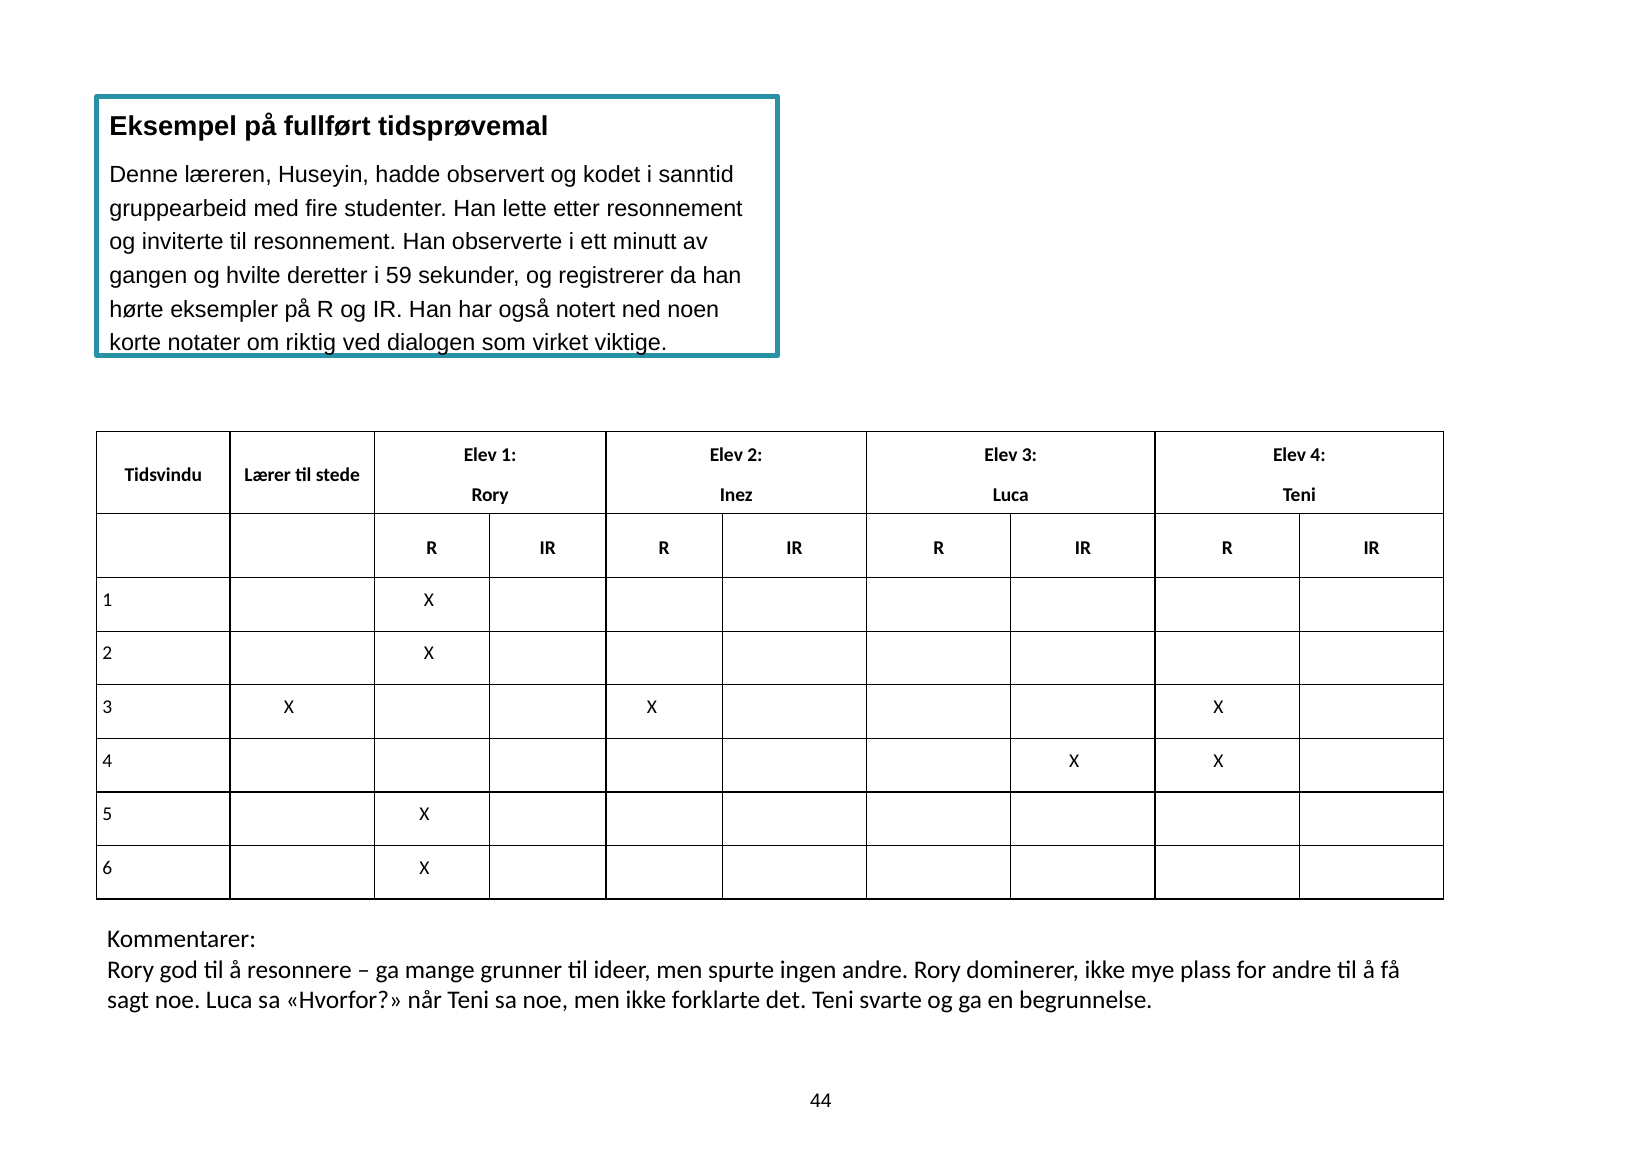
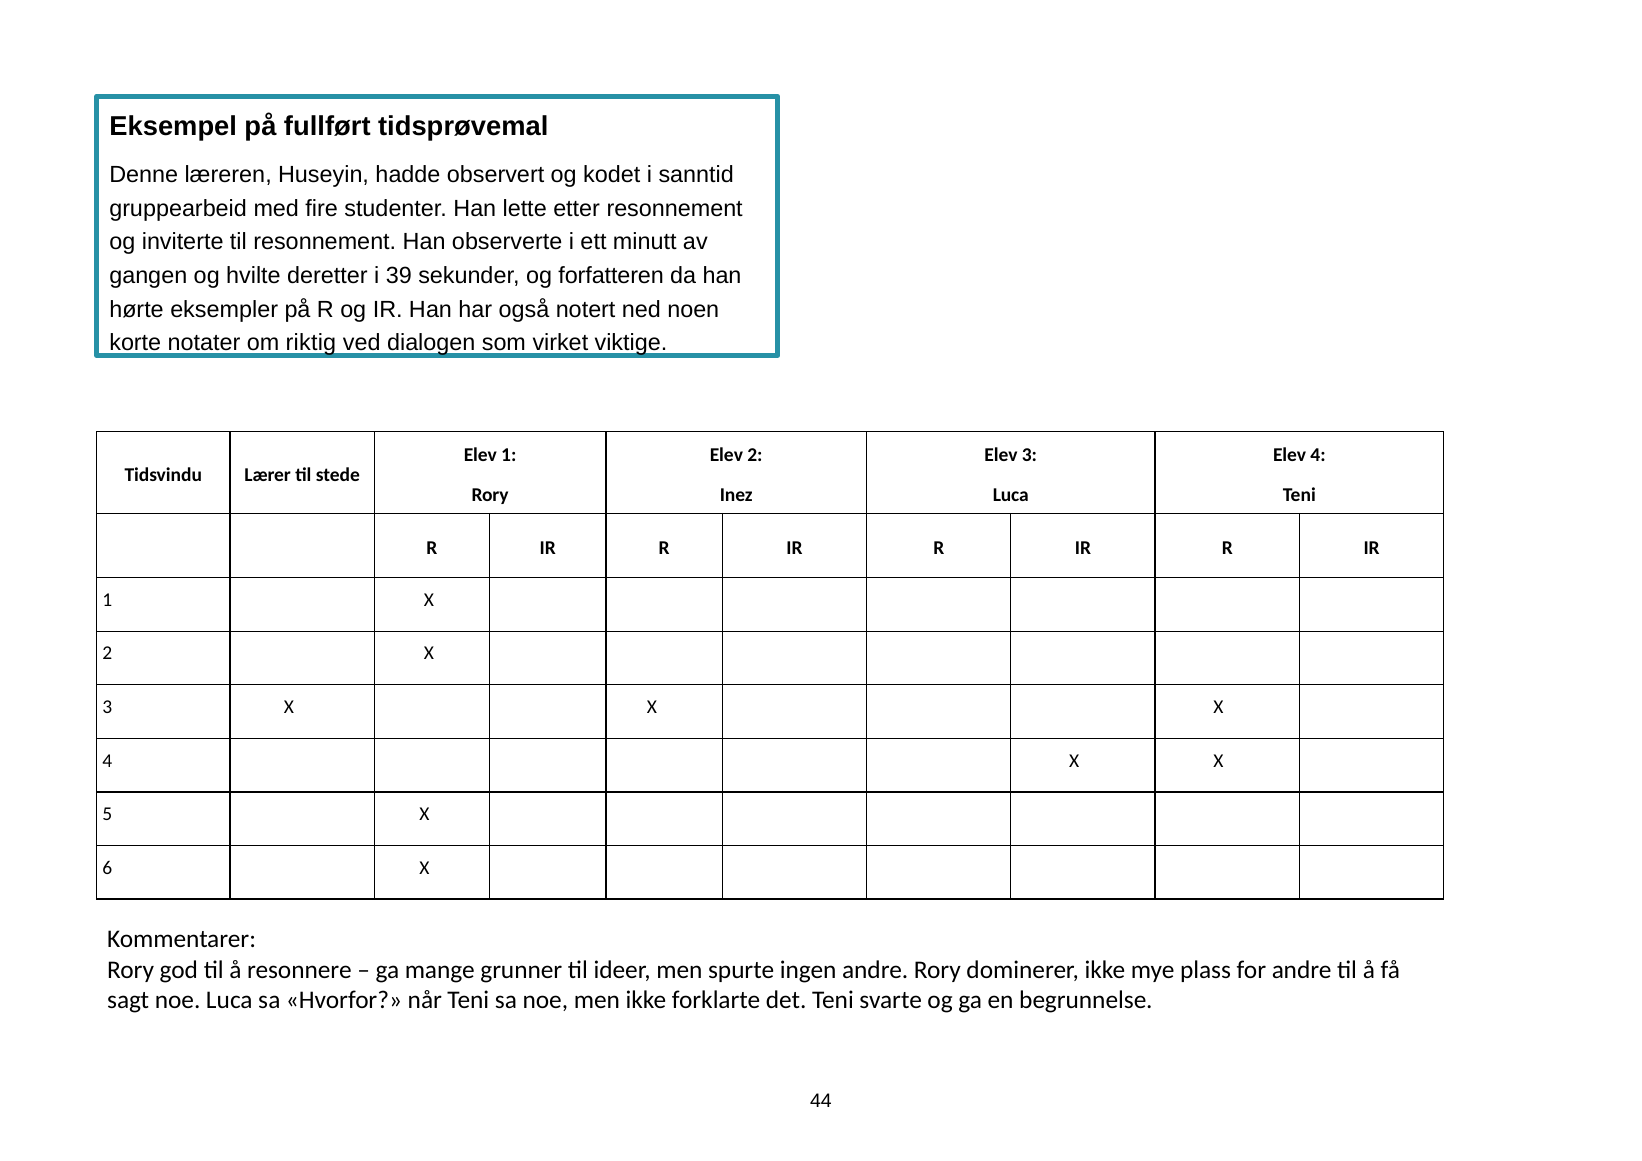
59: 59 -> 39
registrerer: registrerer -> forfatteren
